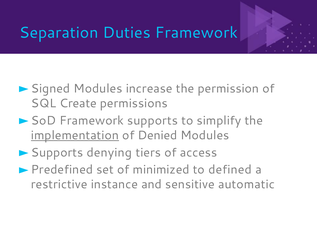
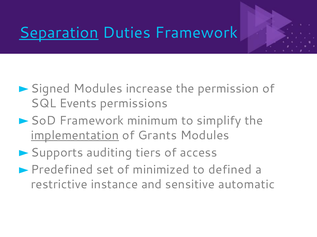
Separation underline: none -> present
Create: Create -> Events
supports: supports -> minimum
Denied: Denied -> Grants
denying: denying -> auditing
